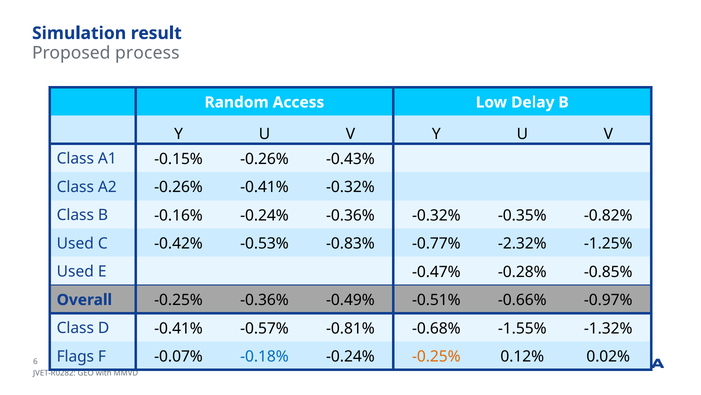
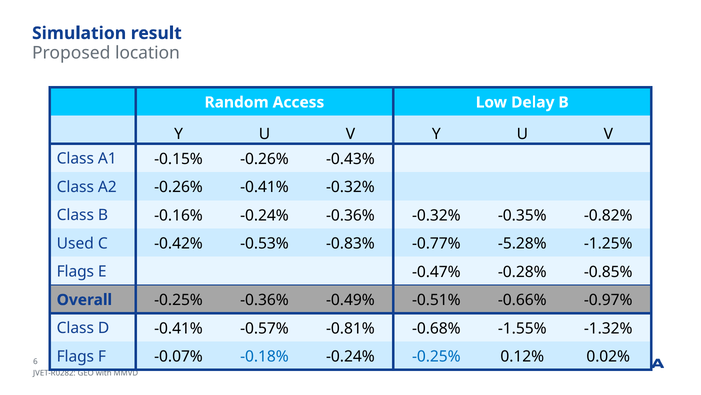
process: process -> location
-2.32%: -2.32% -> -5.28%
Used at (75, 271): Used -> Flags
-0.25% at (436, 356) colour: orange -> blue
